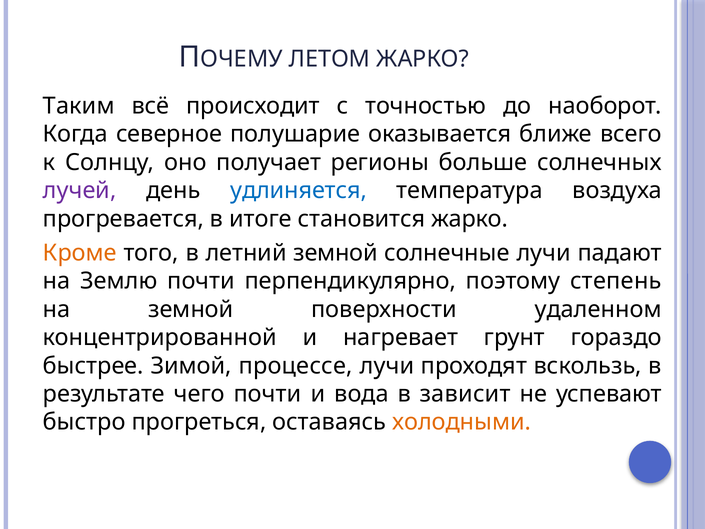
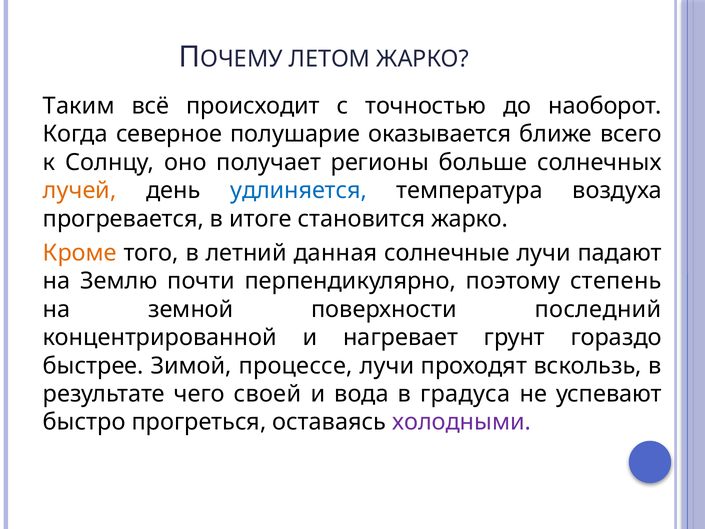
лучей colour: purple -> orange
летний земной: земной -> данная
удаленном: удаленном -> последний
чего почти: почти -> своей
зависит: зависит -> градуса
холодными colour: orange -> purple
